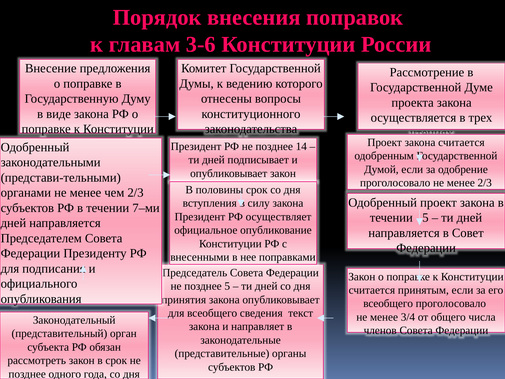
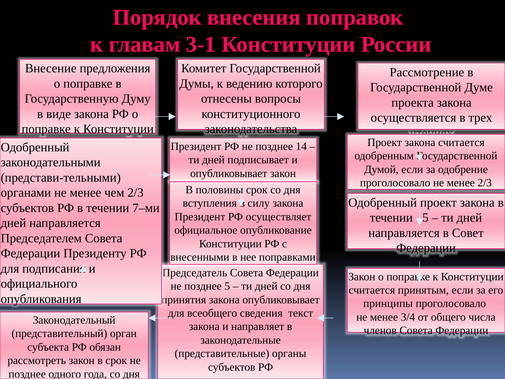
3-6: 3-6 -> 3-1
всеобщего at (388, 303): всеобщего -> принципы
